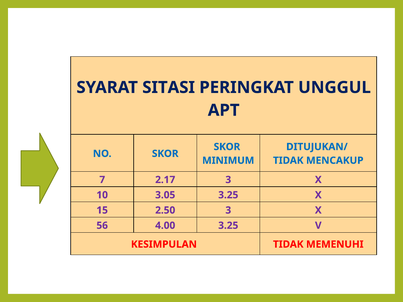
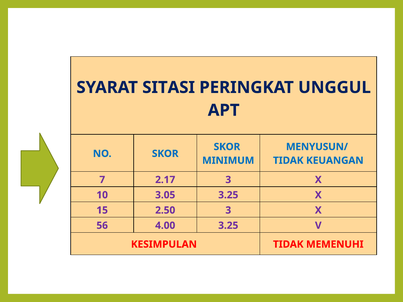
DITUJUKAN/: DITUJUKAN/ -> MENYUSUN/
MENCAKUP: MENCAKUP -> KEUANGAN
